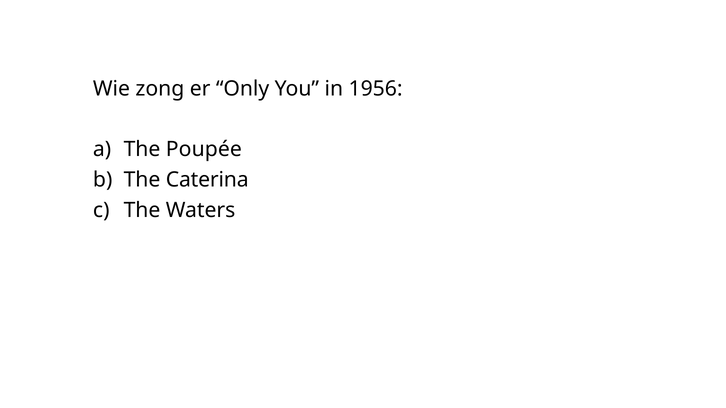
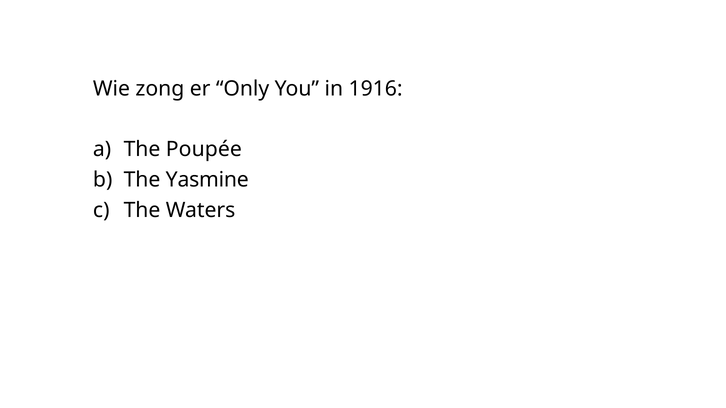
1956: 1956 -> 1916
Caterina: Caterina -> Yasmine
